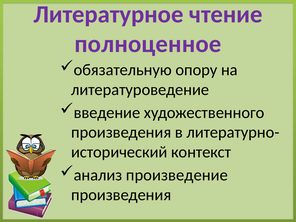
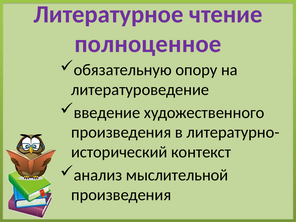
произведение: произведение -> мыслительной
